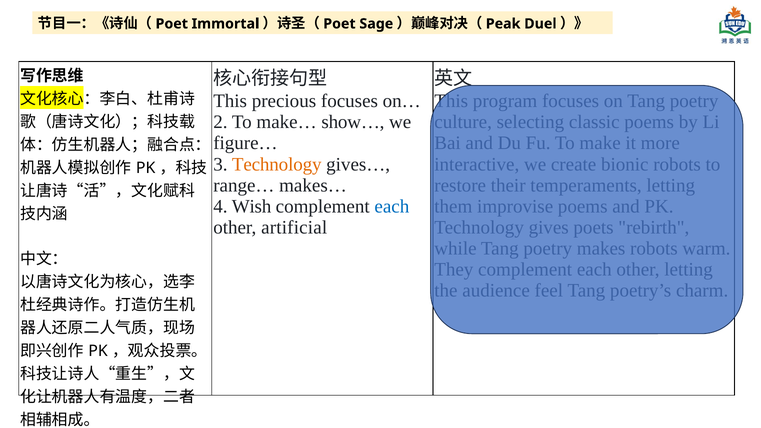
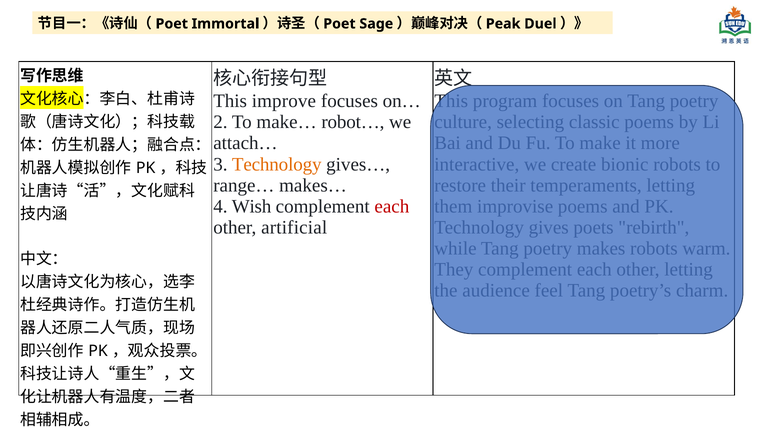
precious: precious -> improve
show…: show… -> robot…
figure…: figure… -> attach…
each at (392, 206) colour: blue -> red
